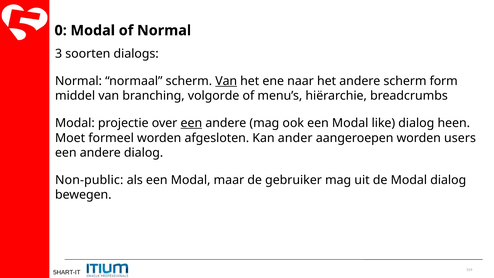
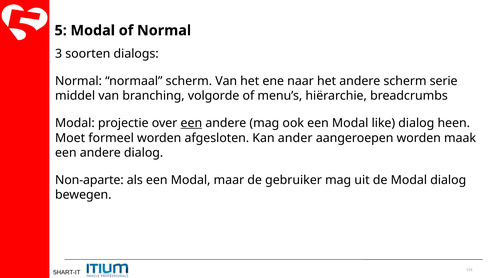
0: 0 -> 5
Van at (226, 81) underline: present -> none
form: form -> serie
users: users -> maak
Non-public: Non-public -> Non-aparte
